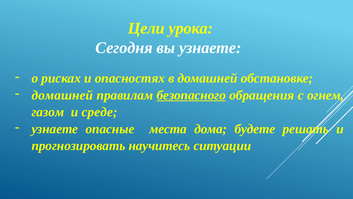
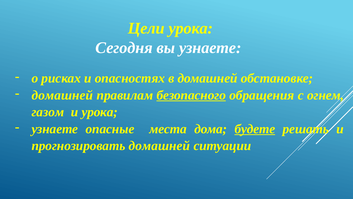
и среде: среде -> урока
будете underline: none -> present
прогнозировать научитесь: научитесь -> домашней
